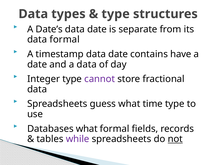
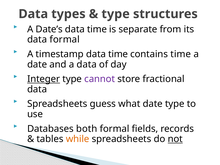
date at (97, 29): date -> time
timestamp data date: date -> time
contains have: have -> time
Integer underline: none -> present
what time: time -> date
Databases what: what -> both
while colour: purple -> orange
